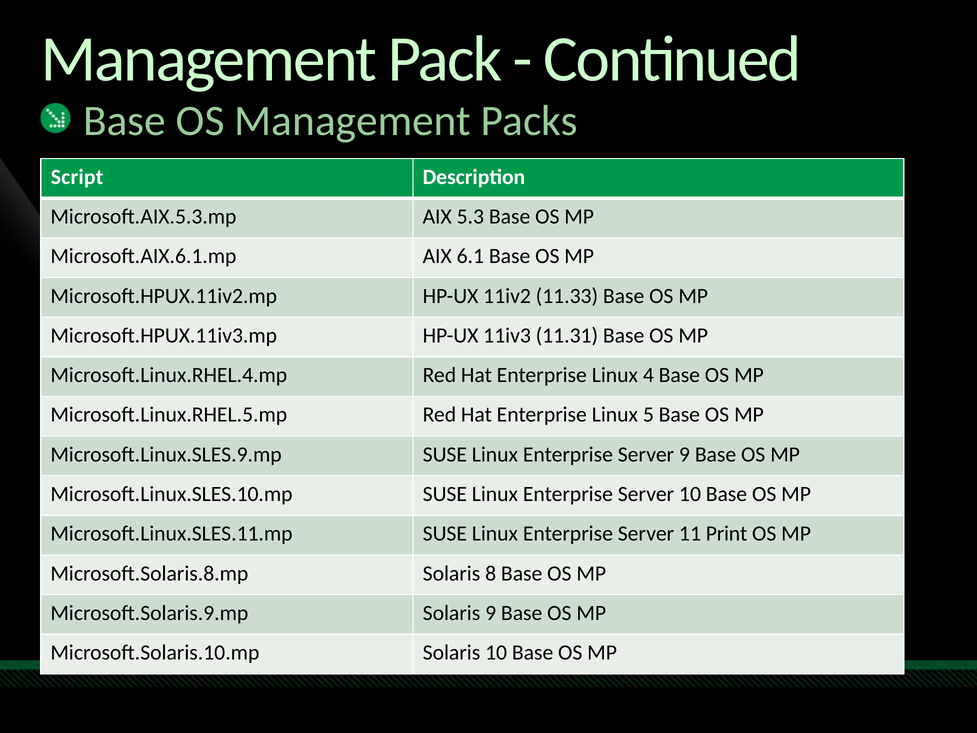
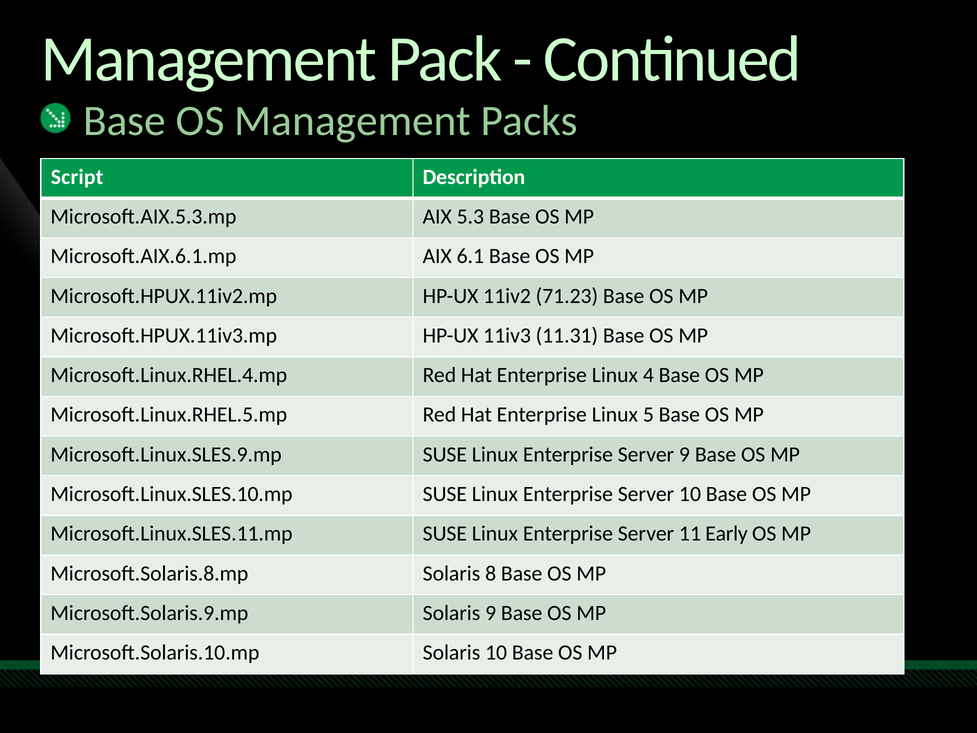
11.33: 11.33 -> 71.23
Print: Print -> Early
